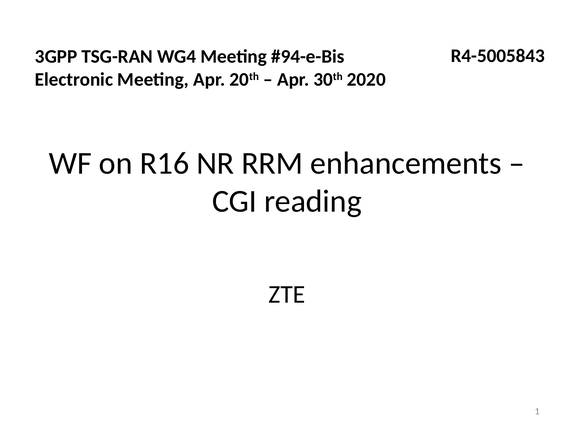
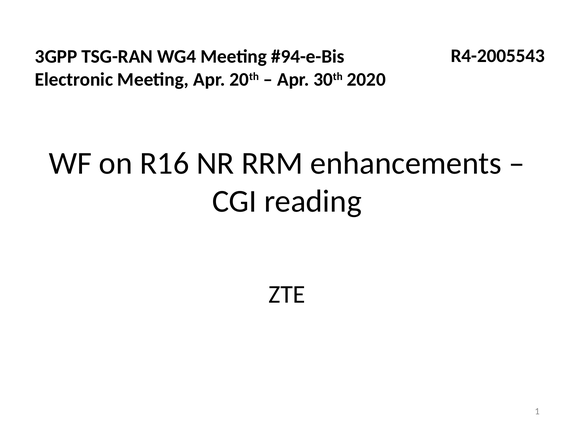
R4-5005843: R4-5005843 -> R4-2005543
